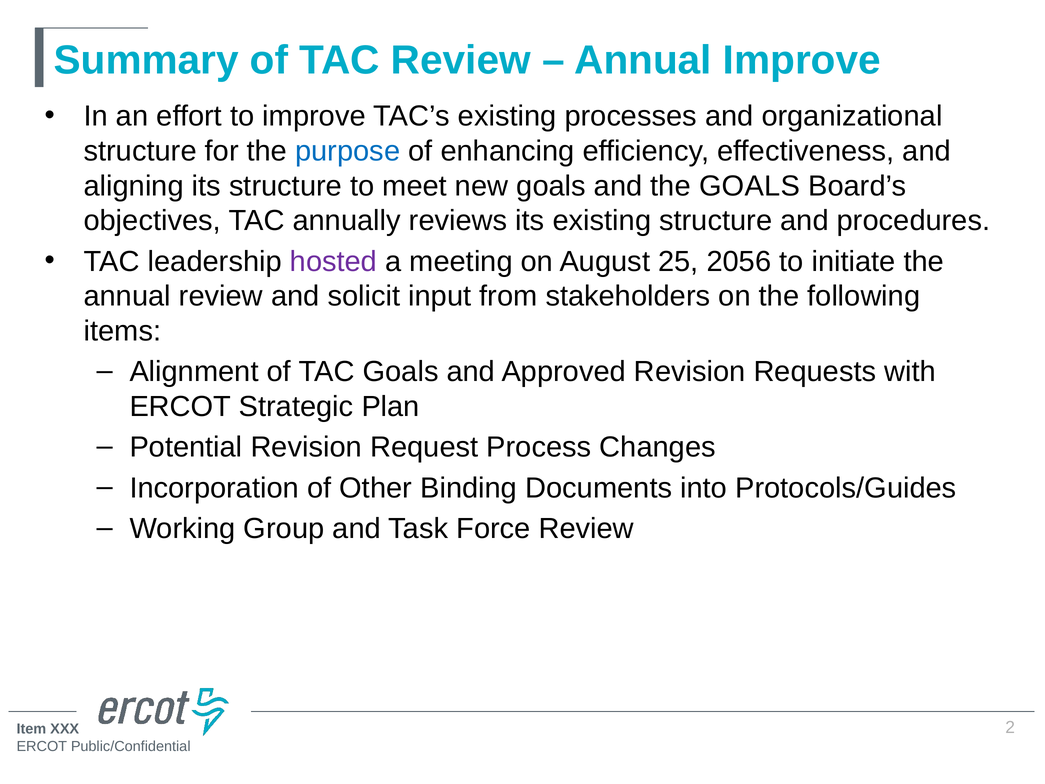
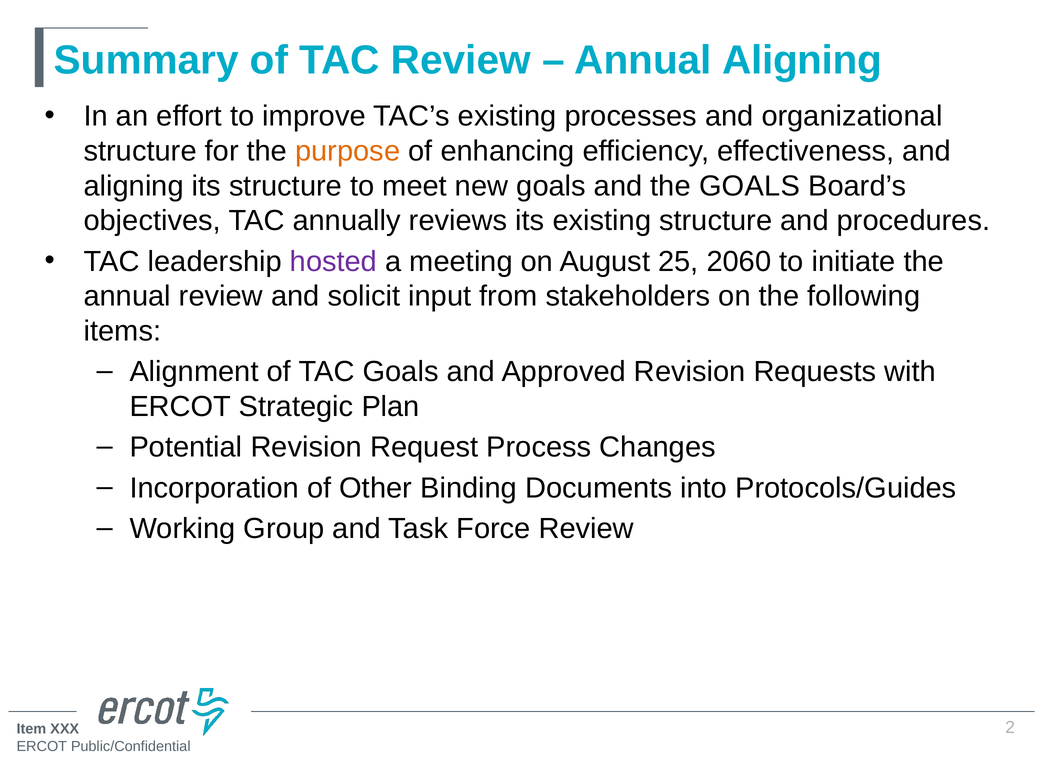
Annual Improve: Improve -> Aligning
purpose colour: blue -> orange
2056: 2056 -> 2060
